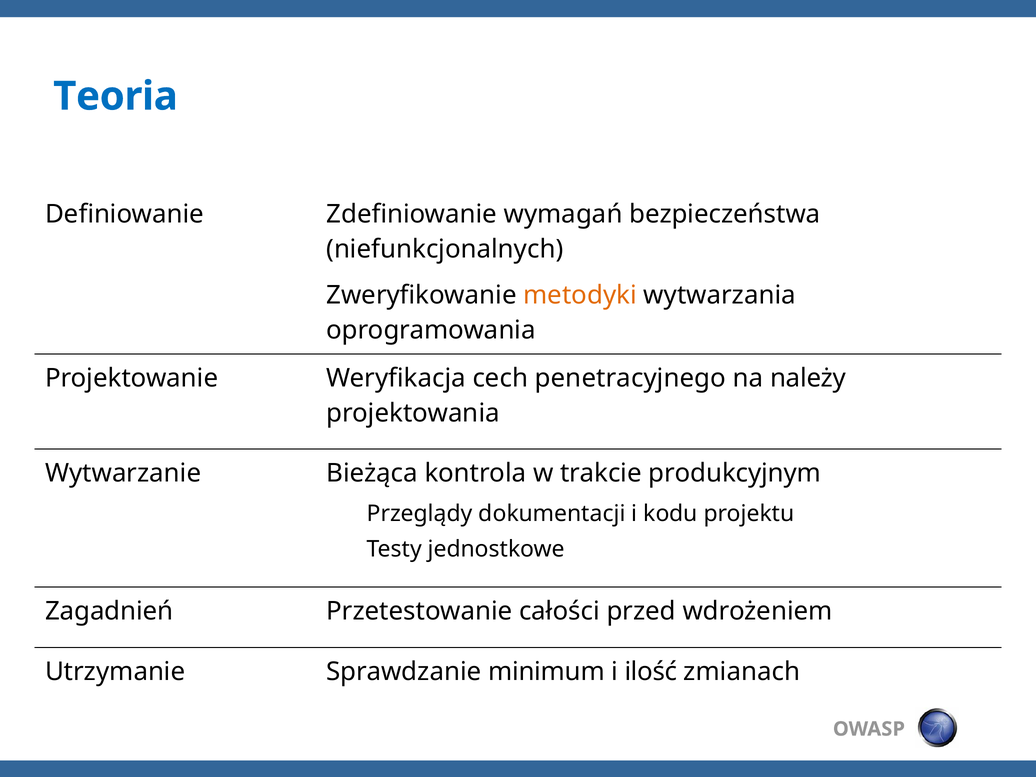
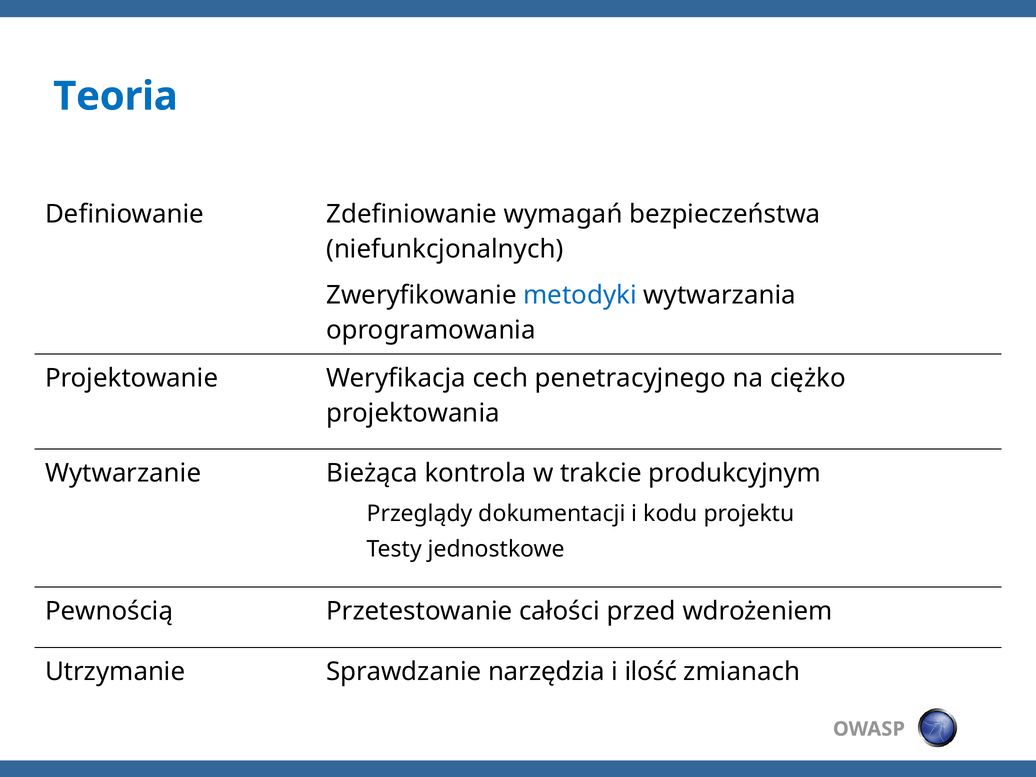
metodyki colour: orange -> blue
należy: należy -> ciężko
Zagadnień: Zagadnień -> Pewnością
minimum: minimum -> narzędzia
